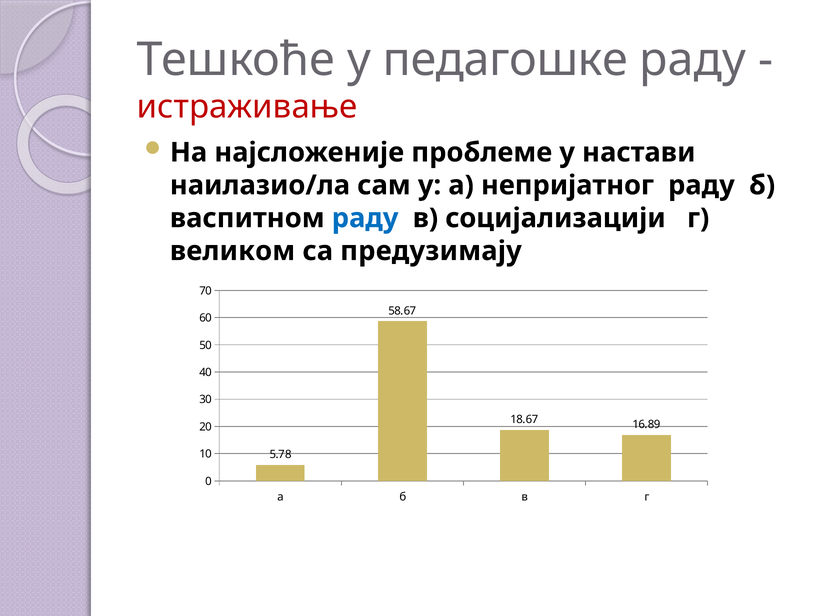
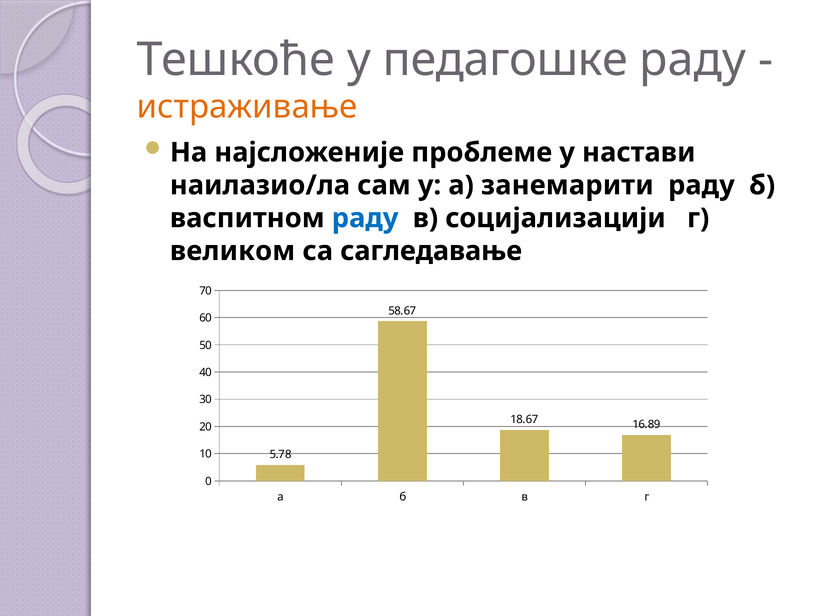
истраживање colour: red -> orange
непријатног: непријатног -> занемарити
предузимају: предузимају -> сагледавање
